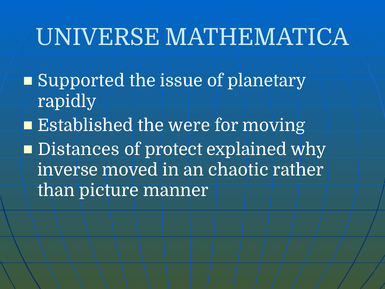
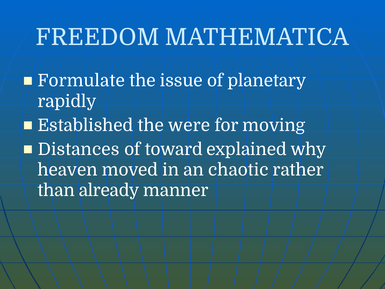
UNIVERSE: UNIVERSE -> FREEDOM
Supported: Supported -> Formulate
protect: protect -> toward
inverse: inverse -> heaven
picture: picture -> already
